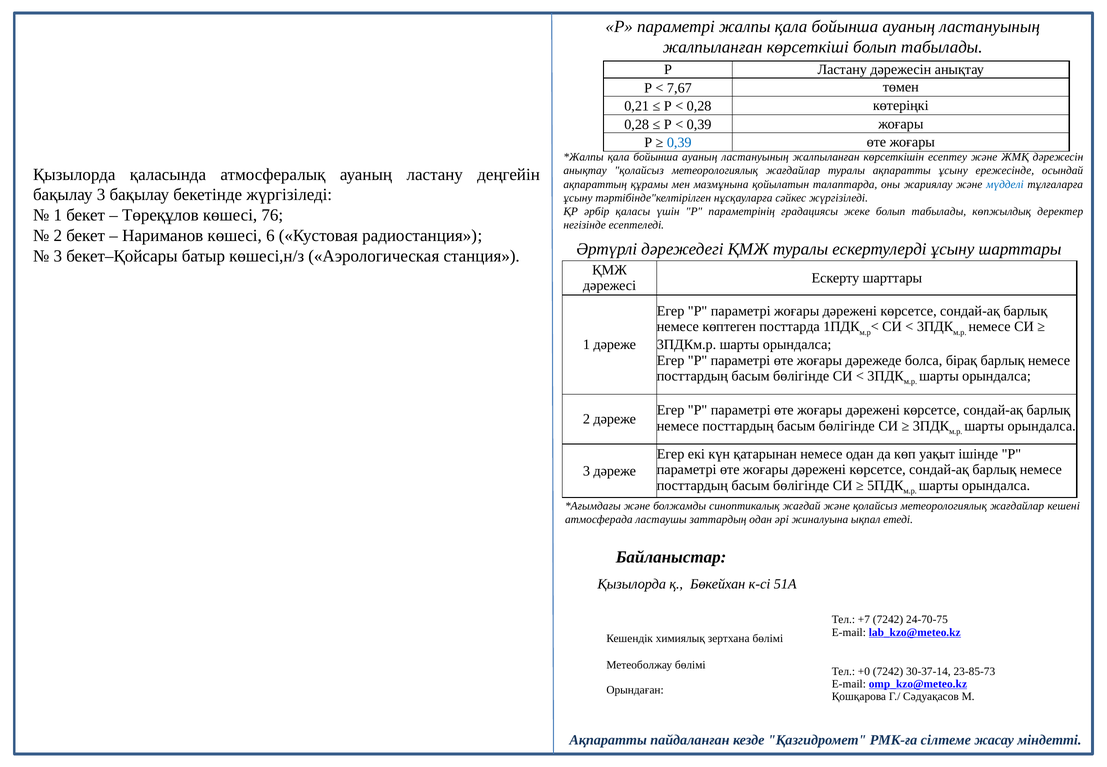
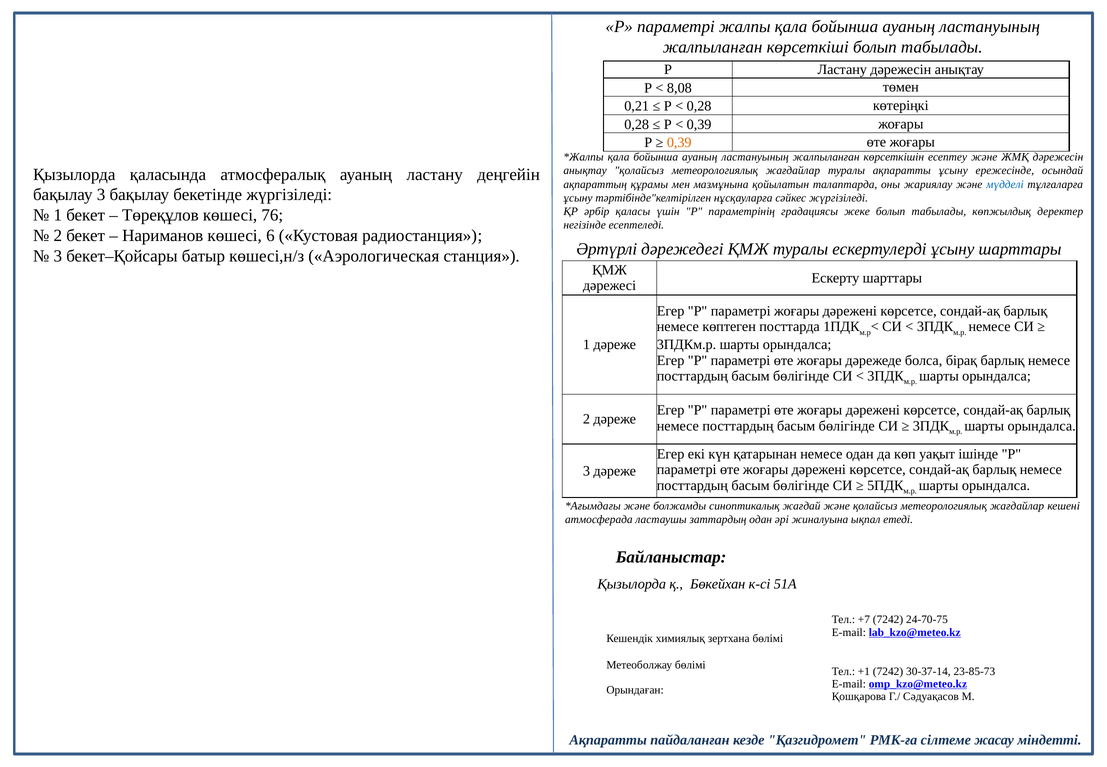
7,67: 7,67 -> 8,08
0,39 at (679, 143) colour: blue -> orange
+0: +0 -> +1
